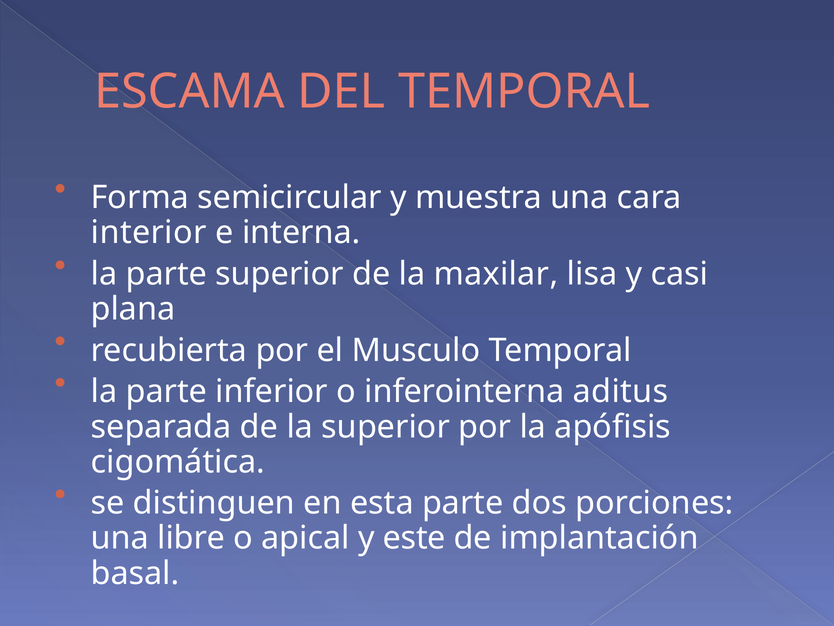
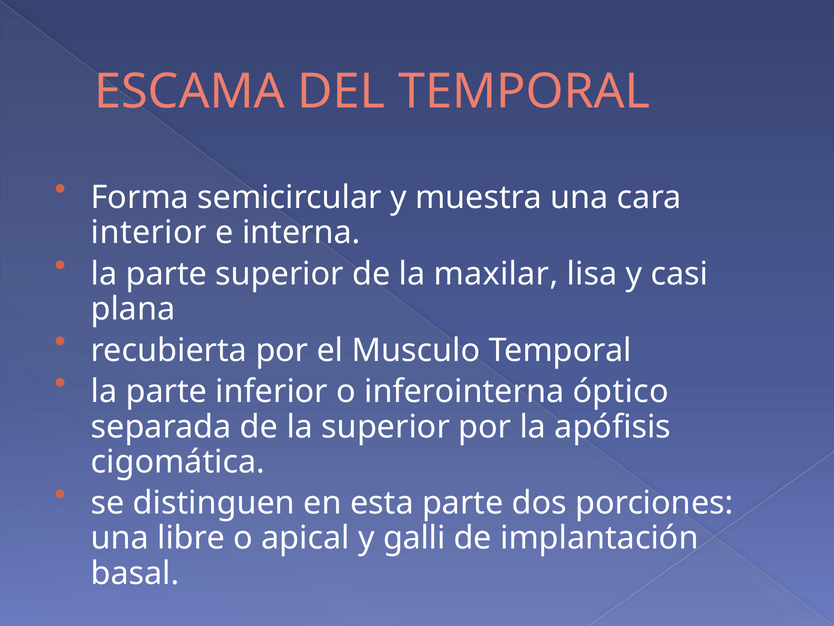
aditus: aditus -> óptico
este: este -> galli
